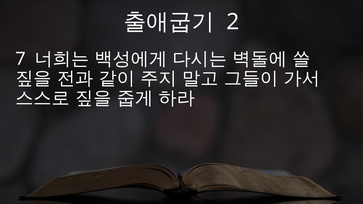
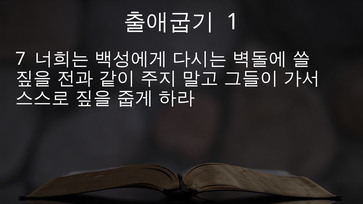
2: 2 -> 1
